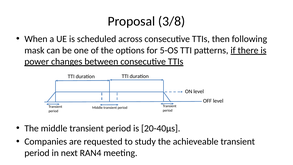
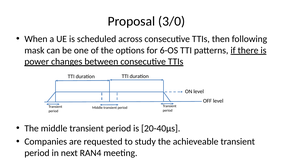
3/8: 3/8 -> 3/0
5-OS: 5-OS -> 6-OS
